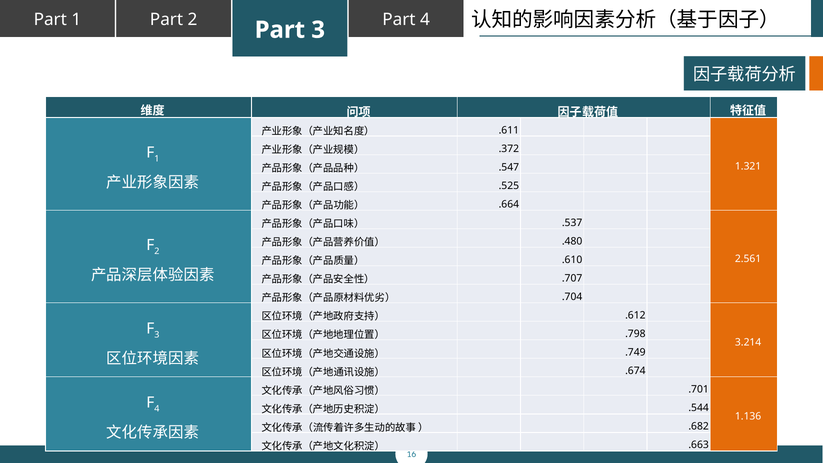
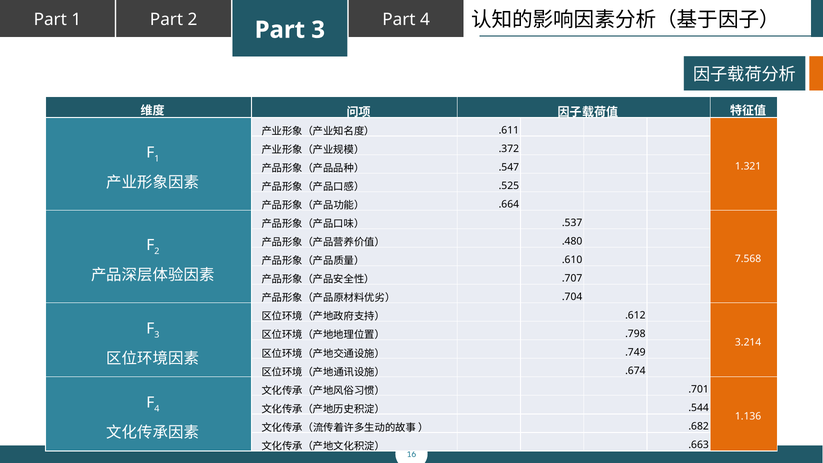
2.561: 2.561 -> 7.568
